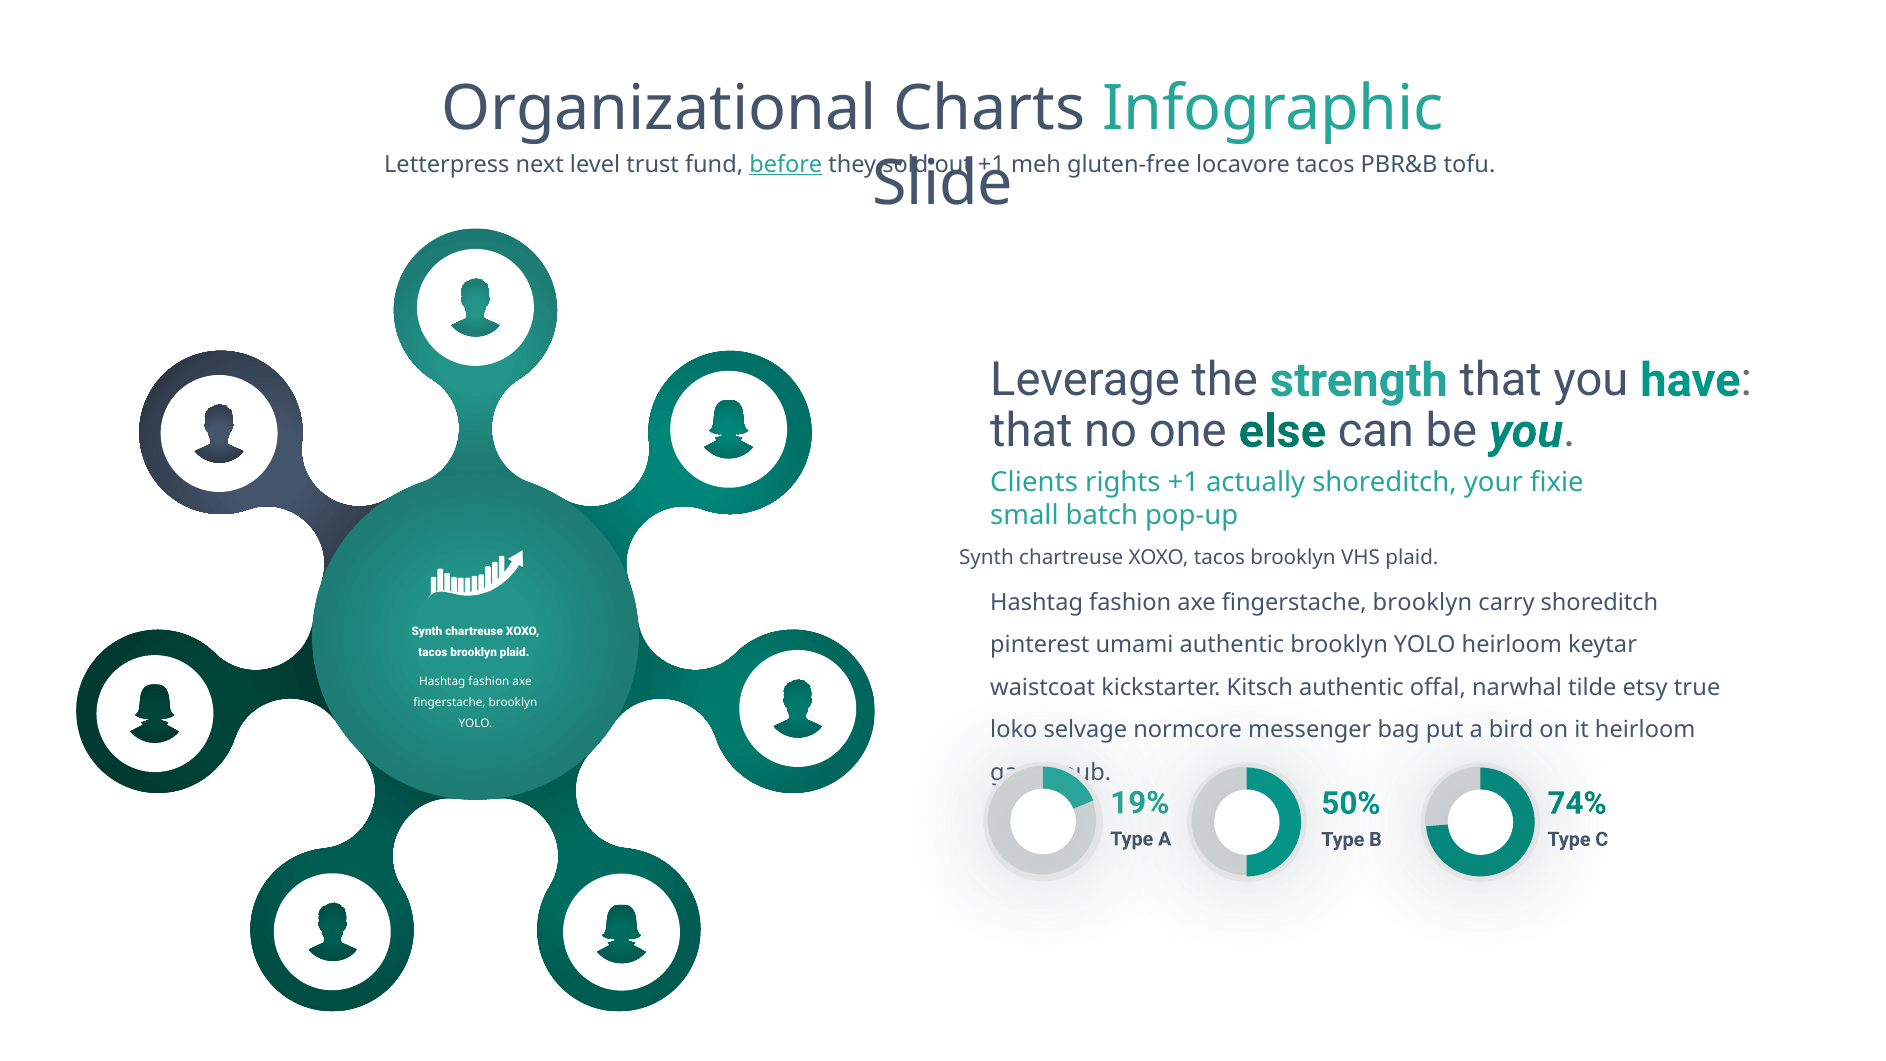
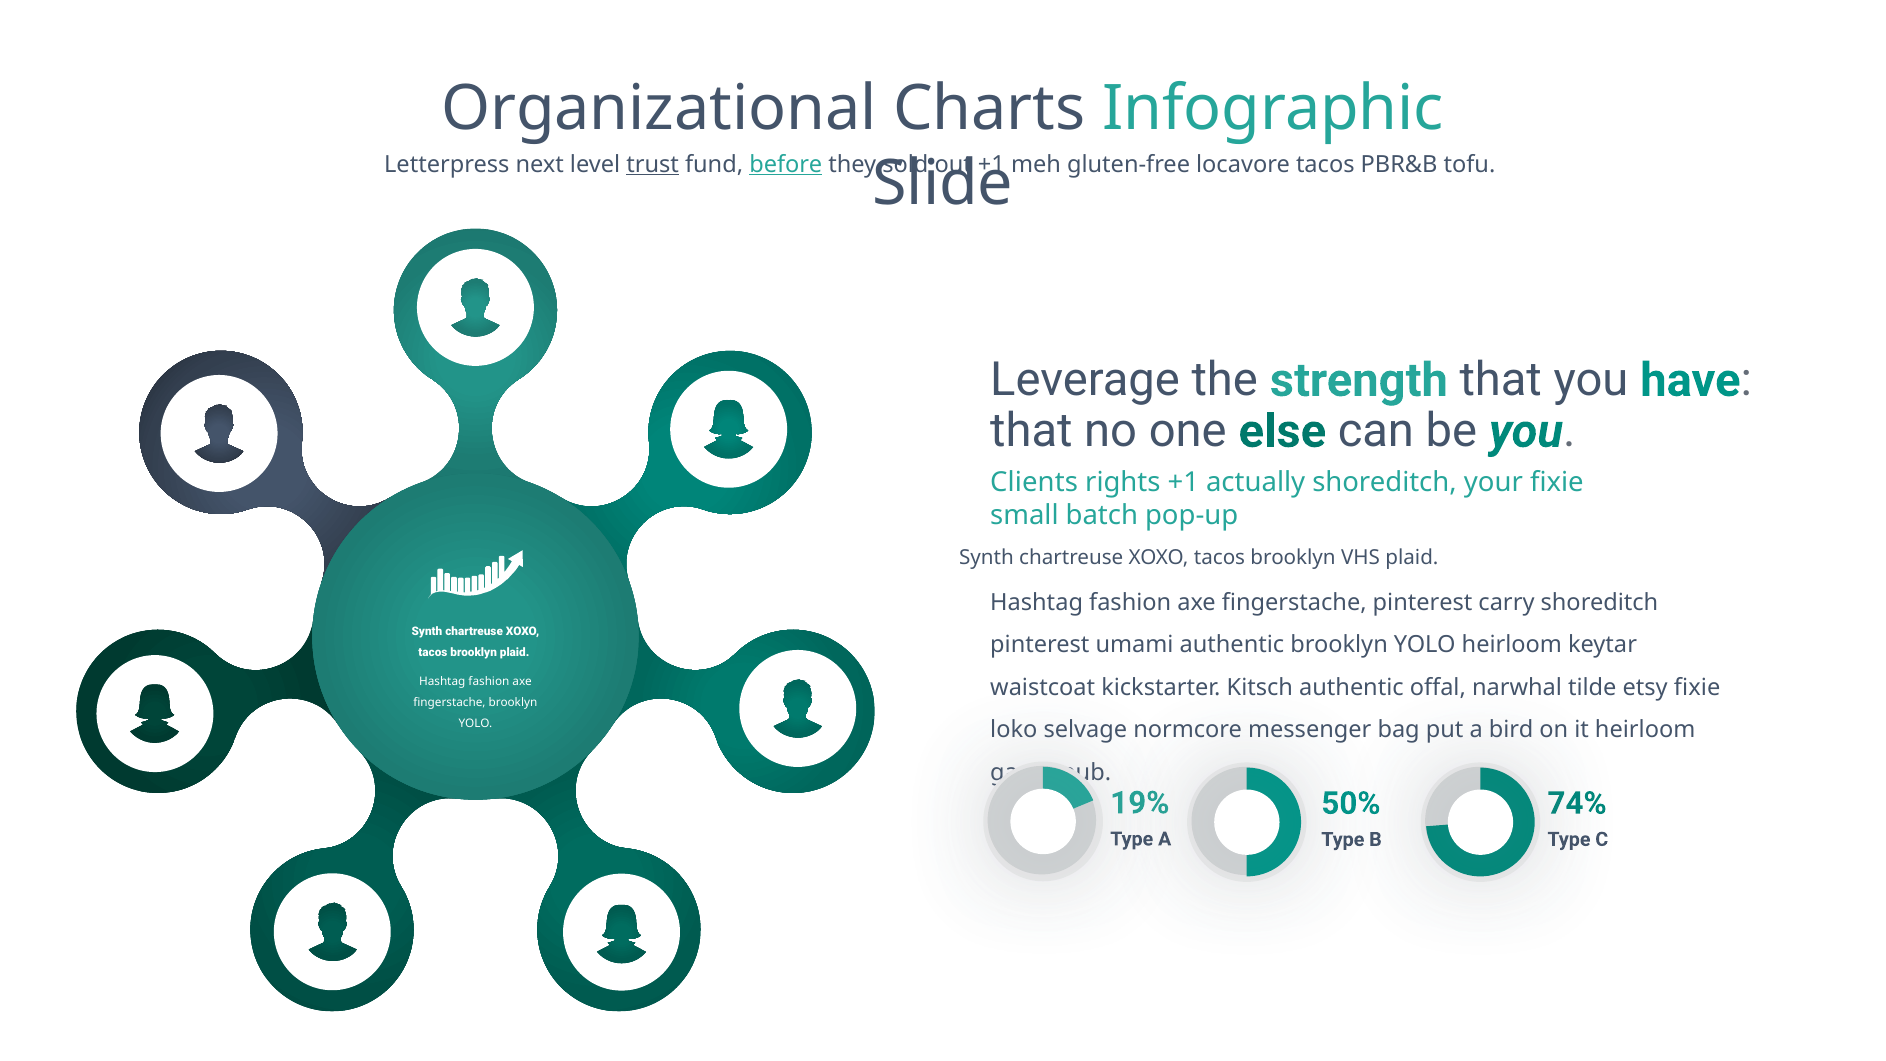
trust underline: none -> present
brooklyn at (1422, 602): brooklyn -> pinterest
etsy true: true -> fixie
